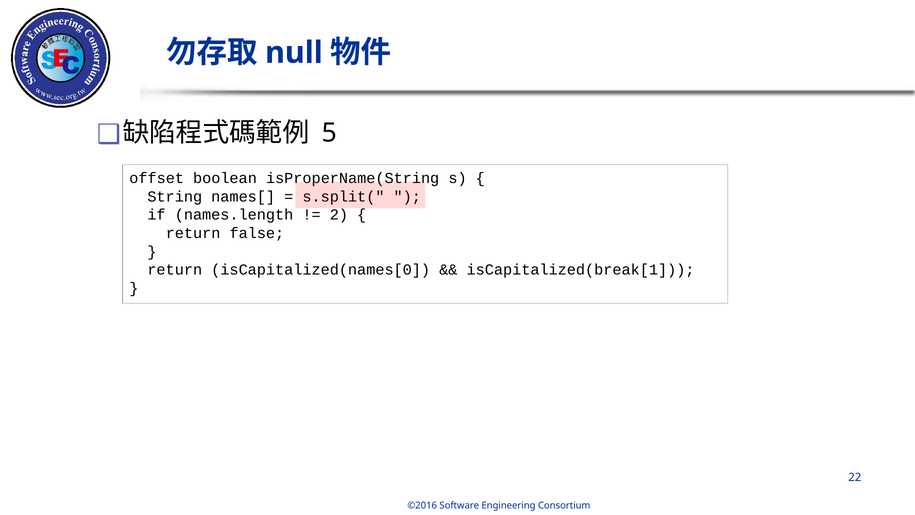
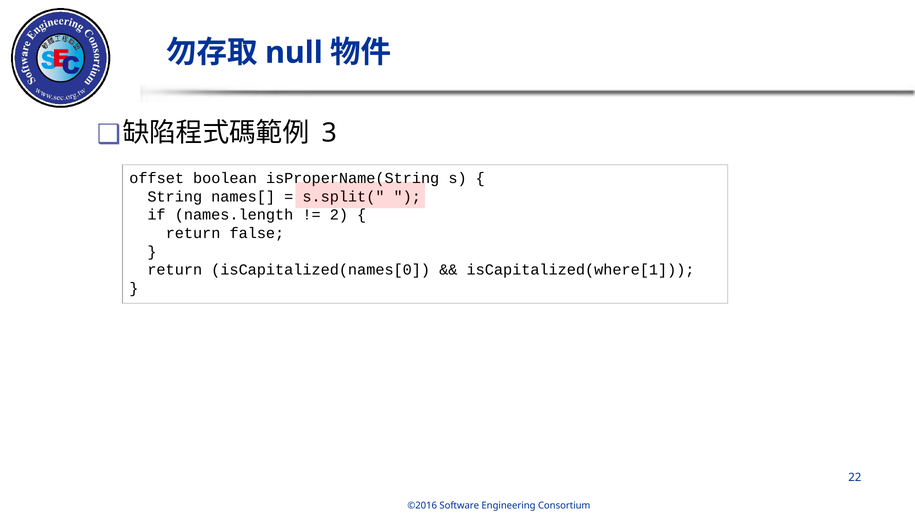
5: 5 -> 3
isCapitalized(break[1: isCapitalized(break[1 -> isCapitalized(where[1
